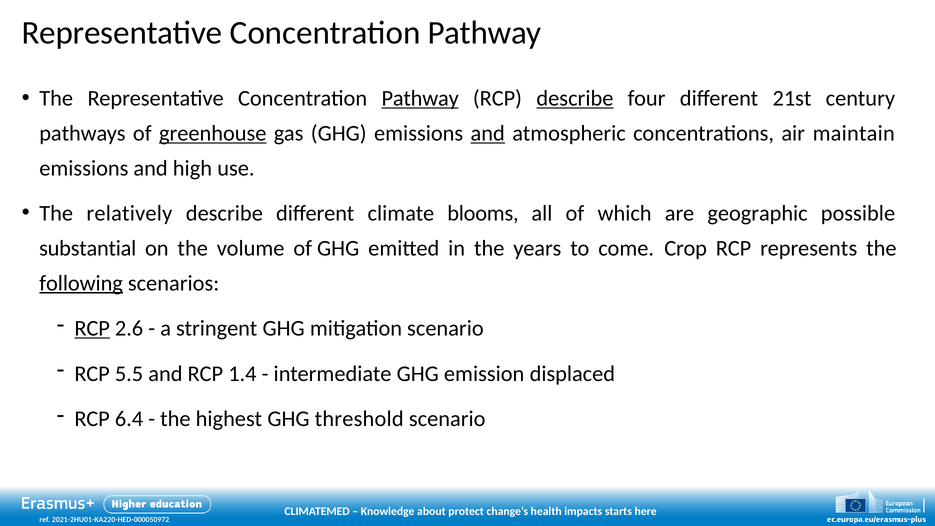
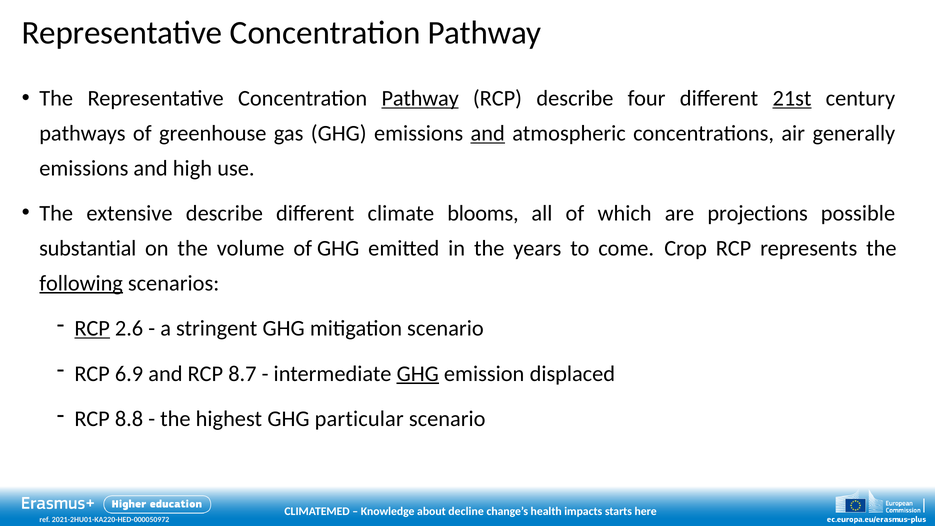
describe at (575, 98) underline: present -> none
21st underline: none -> present
greenhouse underline: present -> none
maintain: maintain -> generally
relatively: relatively -> extensive
geographic: geographic -> projections
5.5: 5.5 -> 6.9
1.4: 1.4 -> 8.7
GHG at (418, 374) underline: none -> present
6.4: 6.4 -> 8.8
threshold: threshold -> particular
protect: protect -> decline
